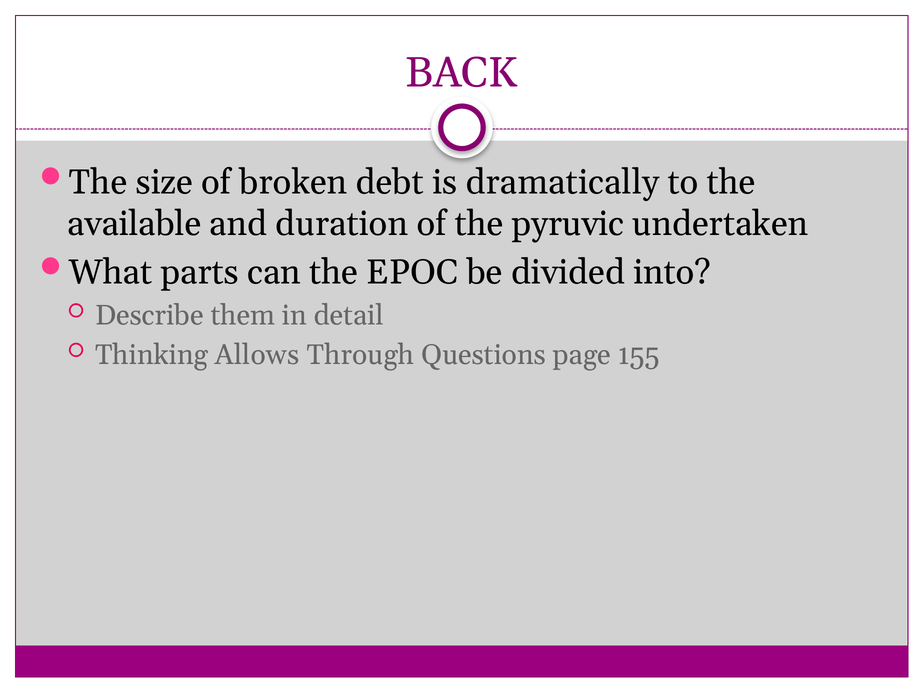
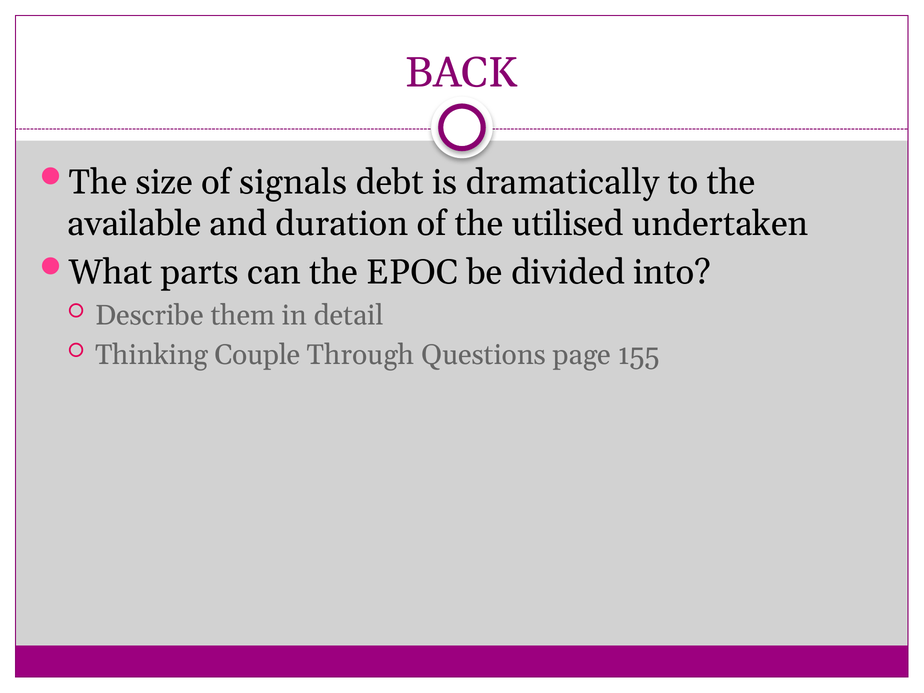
broken: broken -> signals
pyruvic: pyruvic -> utilised
Allows: Allows -> Couple
